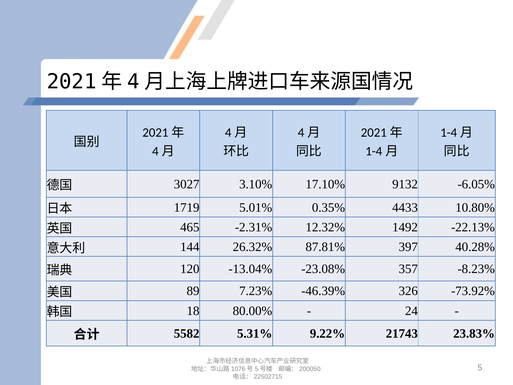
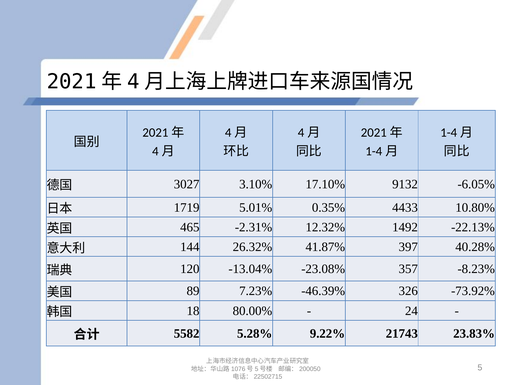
87.81%: 87.81% -> 41.87%
5.31%: 5.31% -> 5.28%
